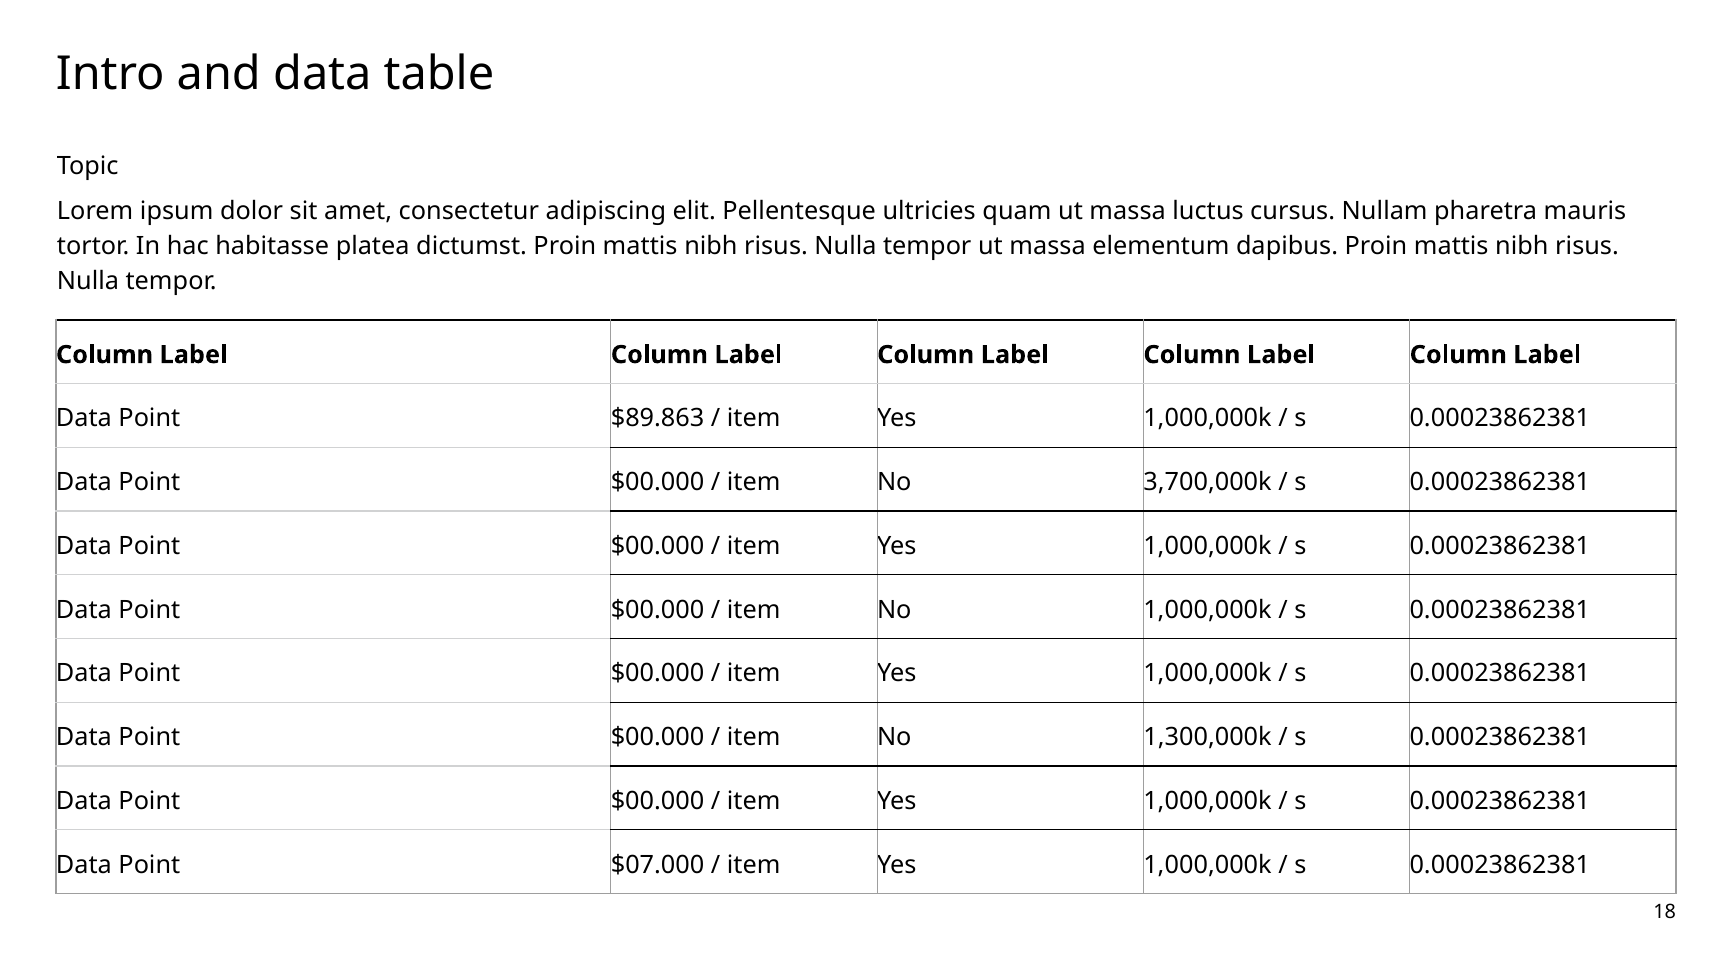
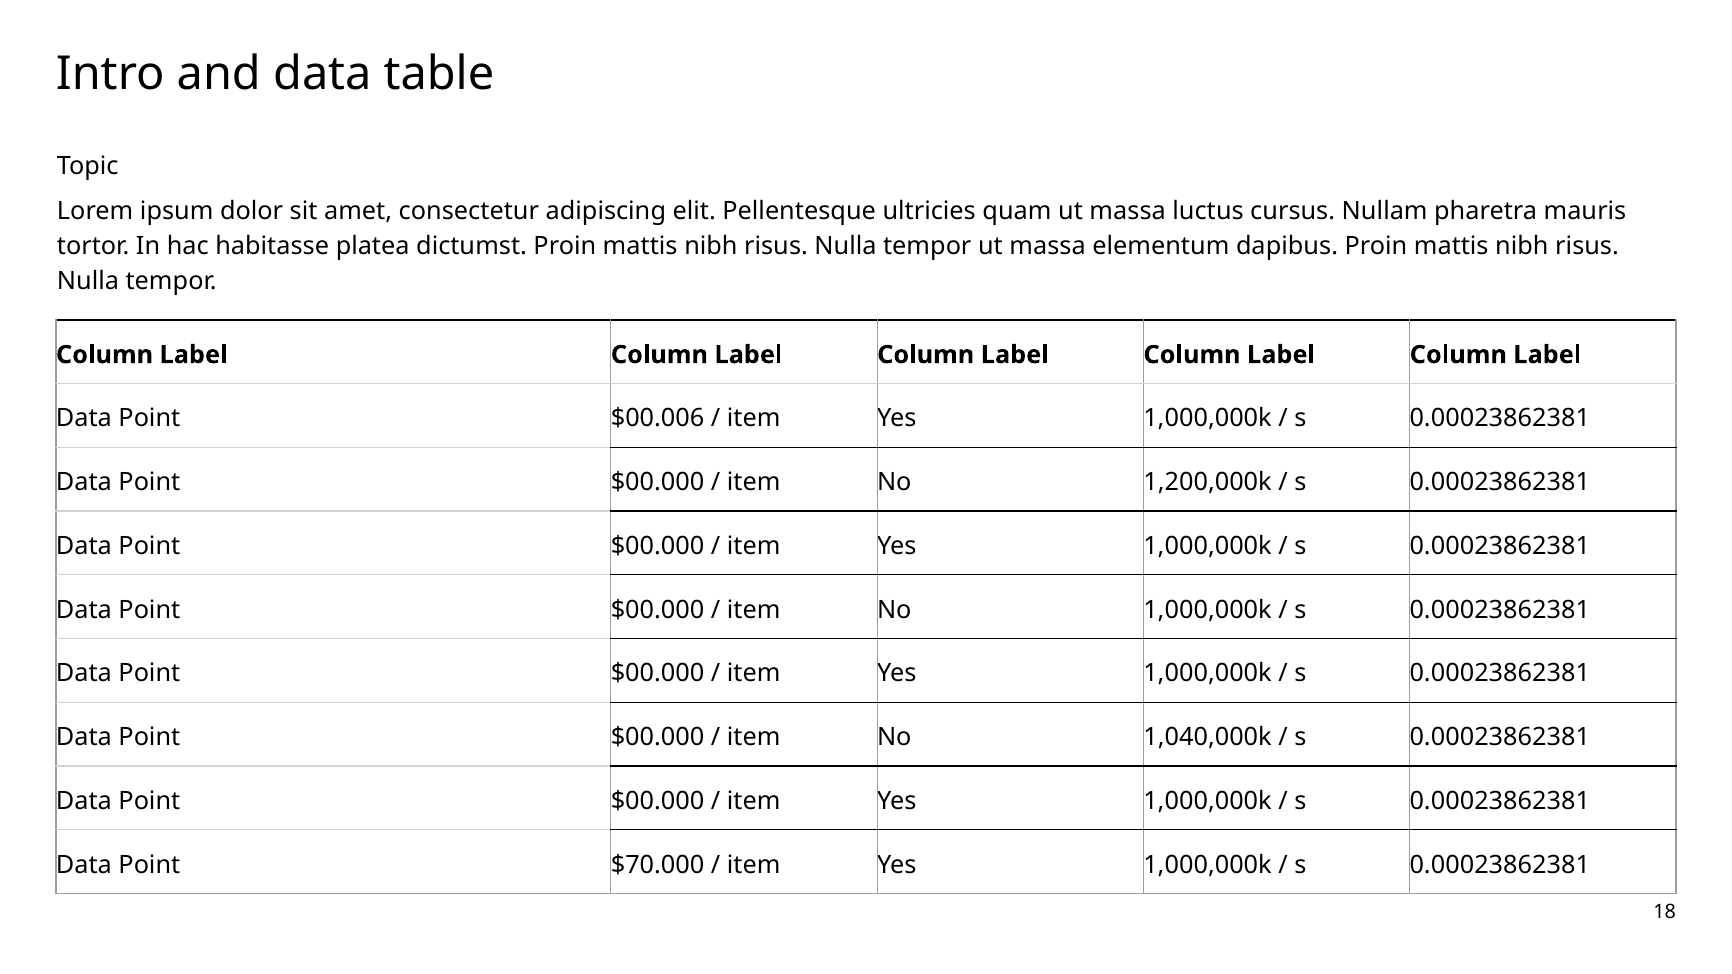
$89.863: $89.863 -> $00.006
3,700,000k: 3,700,000k -> 1,200,000k
1,300,000k: 1,300,000k -> 1,040,000k
$07.000: $07.000 -> $70.000
